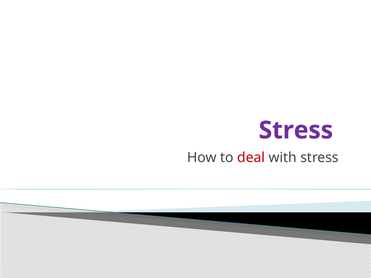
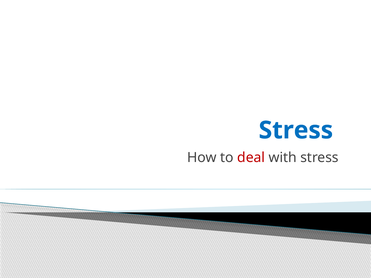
Stress at (296, 130) colour: purple -> blue
